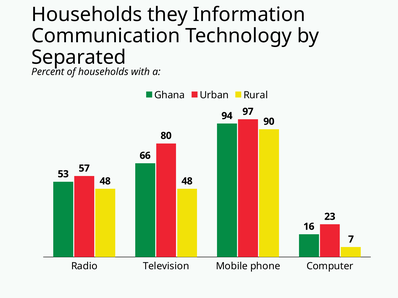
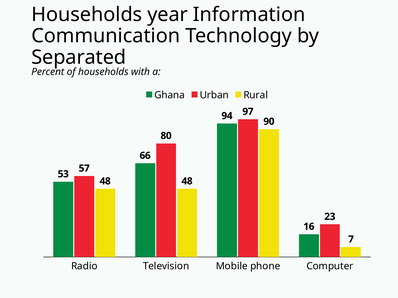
they: they -> year
